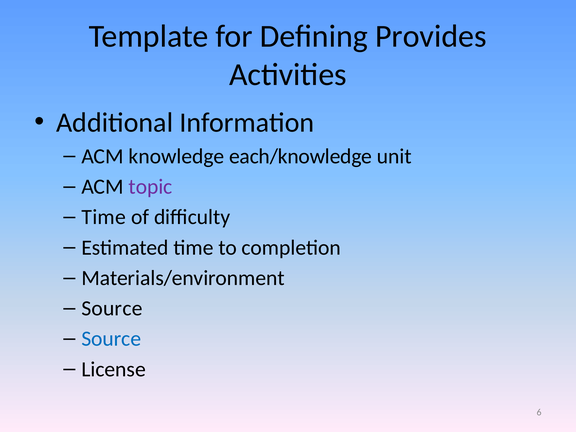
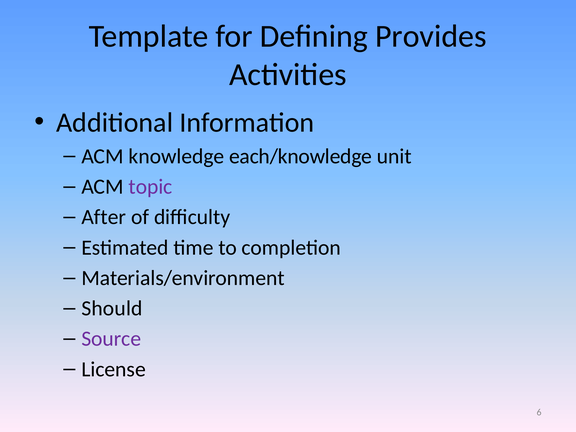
Time at (104, 217): Time -> After
Source at (112, 308): Source -> Should
Source at (111, 339) colour: blue -> purple
